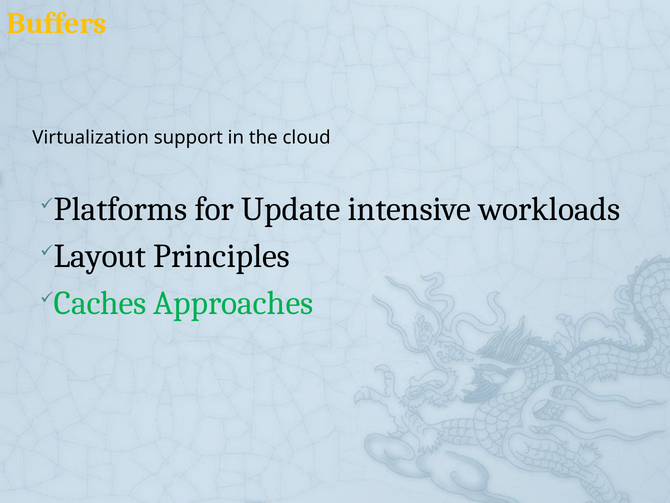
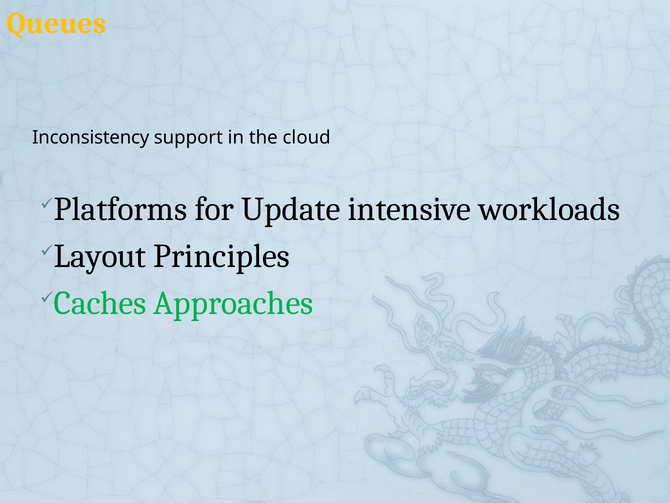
Buffers: Buffers -> Queues
Virtualization: Virtualization -> Inconsistency
